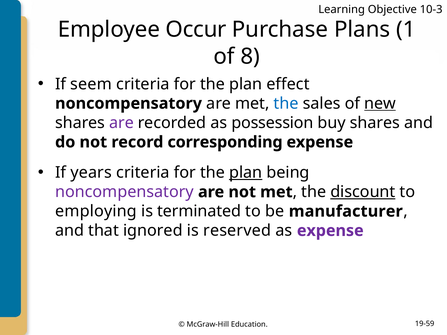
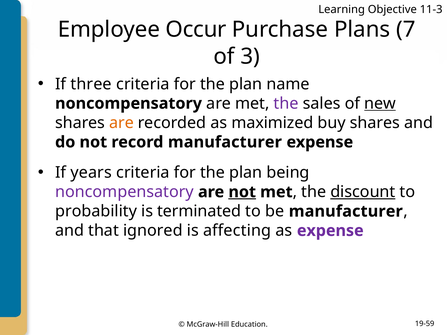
10-3: 10-3 -> 11-3
1: 1 -> 7
8: 8 -> 3
seem: seem -> three
effect: effect -> name
the at (286, 103) colour: blue -> purple
are at (121, 123) colour: purple -> orange
possession: possession -> maximized
record corresponding: corresponding -> manufacturer
plan at (246, 173) underline: present -> none
not at (242, 192) underline: none -> present
employing: employing -> probability
reserved: reserved -> affecting
